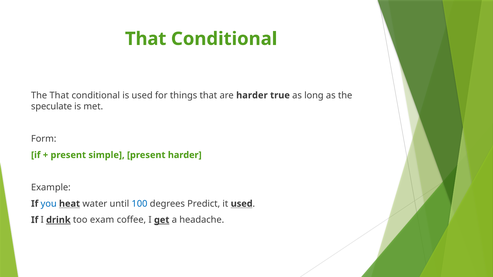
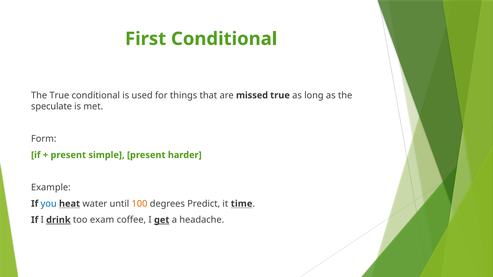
That at (146, 39): That -> First
The That: That -> True
are harder: harder -> missed
100 colour: blue -> orange
it used: used -> time
